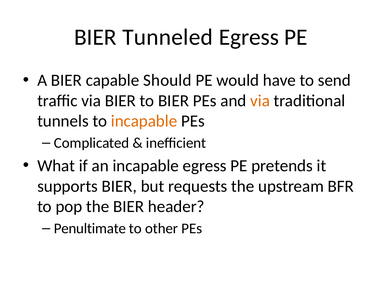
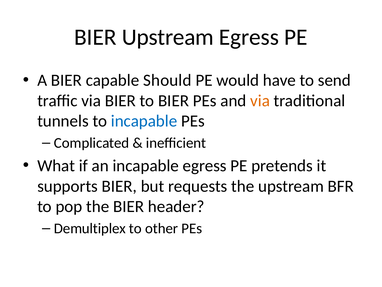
BIER Tunneled: Tunneled -> Upstream
incapable at (144, 121) colour: orange -> blue
Penultimate: Penultimate -> Demultiplex
